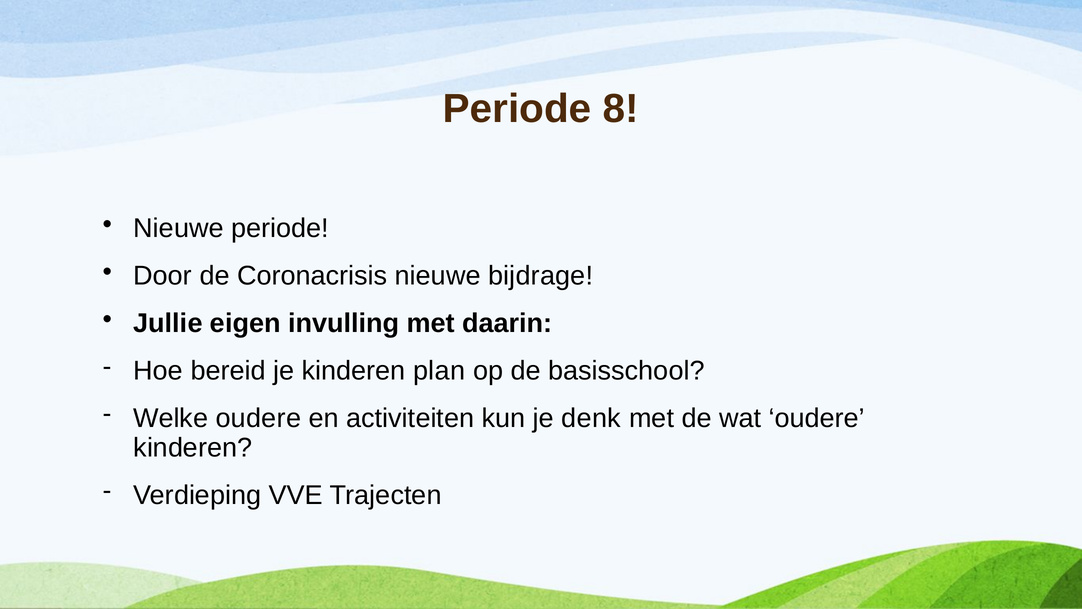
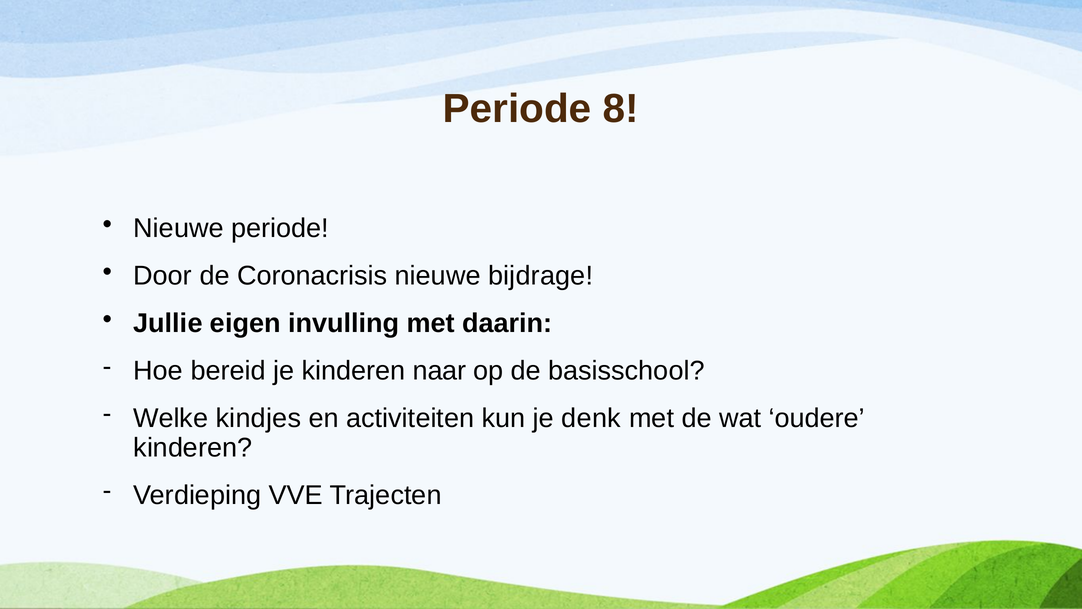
plan: plan -> naar
Welke oudere: oudere -> kindjes
